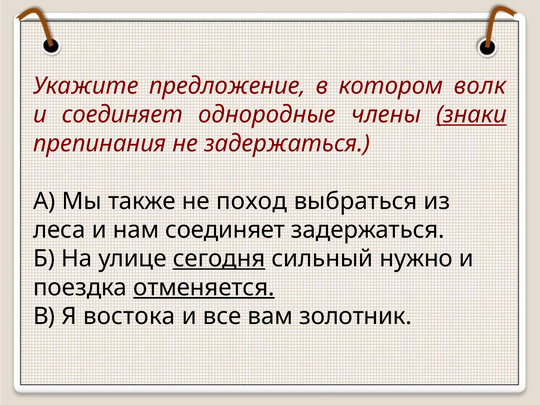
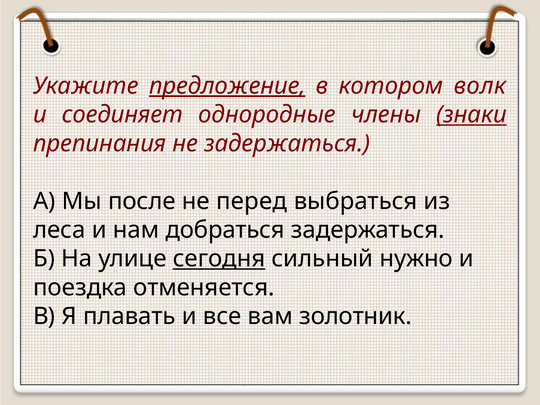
предложение underline: none -> present
также: также -> после
поход: поход -> перед
нам соединяет: соединяет -> добраться
отменяется underline: present -> none
востока: востока -> плавать
